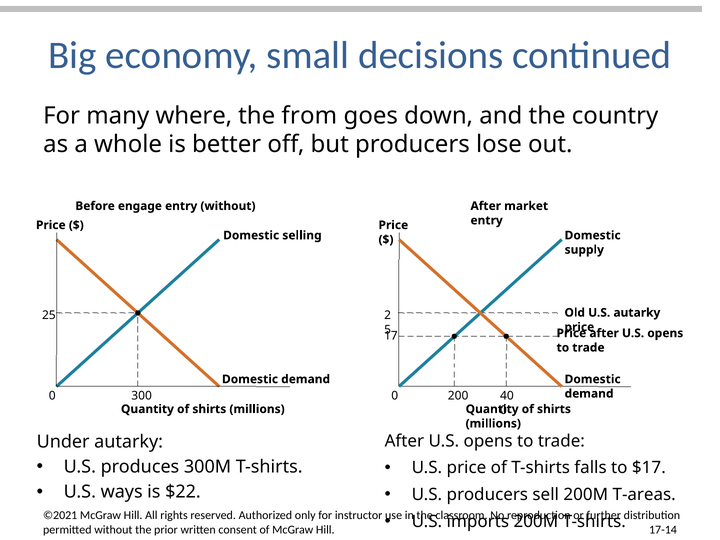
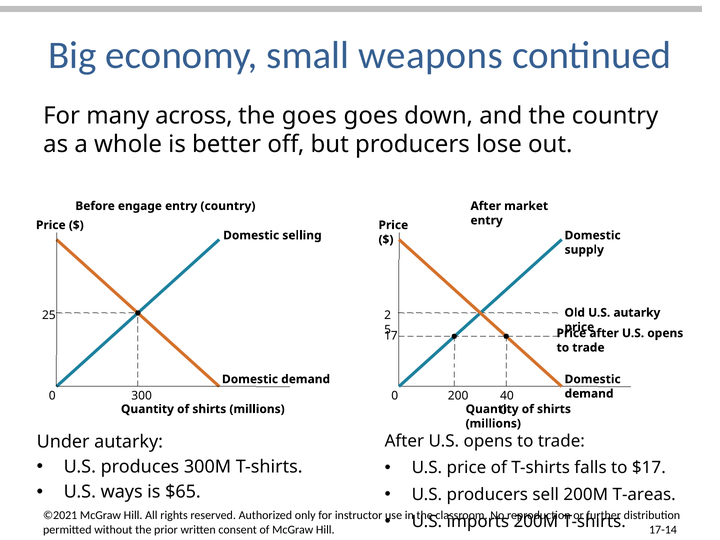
decisions: decisions -> weapons
where: where -> across
the from: from -> goes
entry without: without -> country
$22: $22 -> $65
